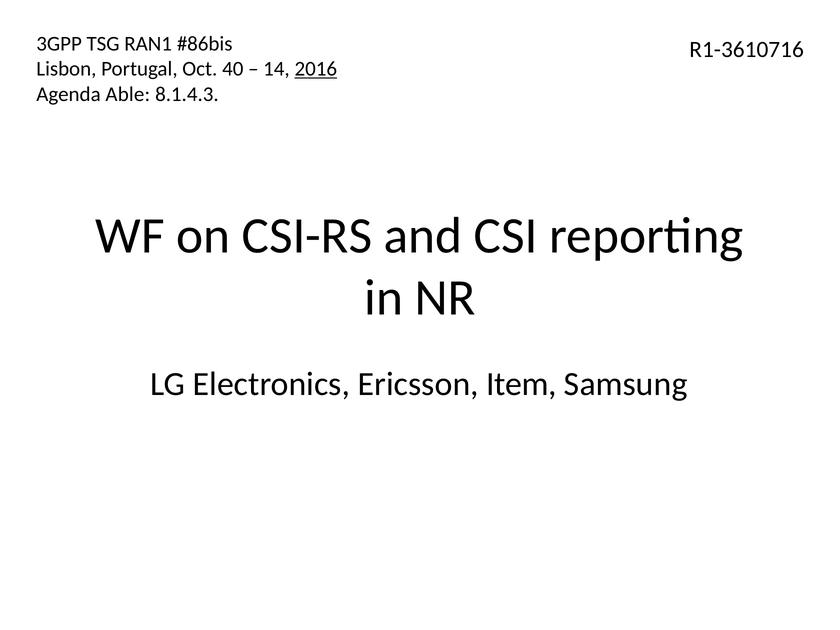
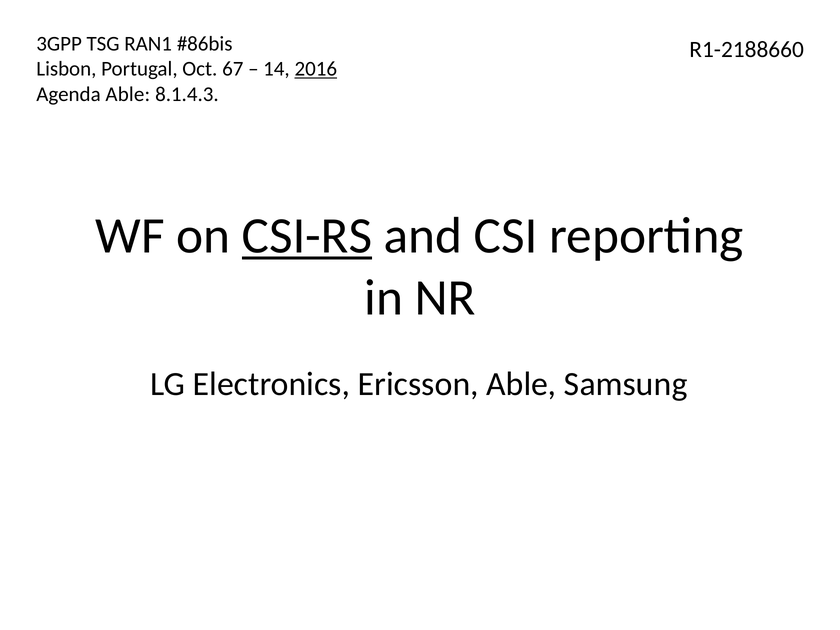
R1-3610716: R1-3610716 -> R1-2188660
40: 40 -> 67
CSI-RS underline: none -> present
Ericsson Item: Item -> Able
